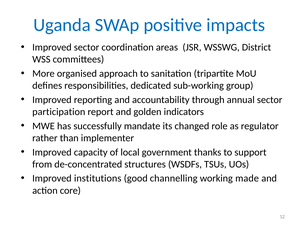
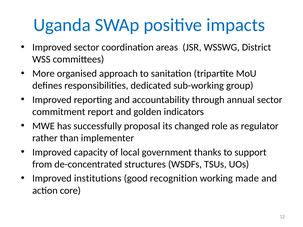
participation: participation -> commitment
mandate: mandate -> proposal
channelling: channelling -> recognition
